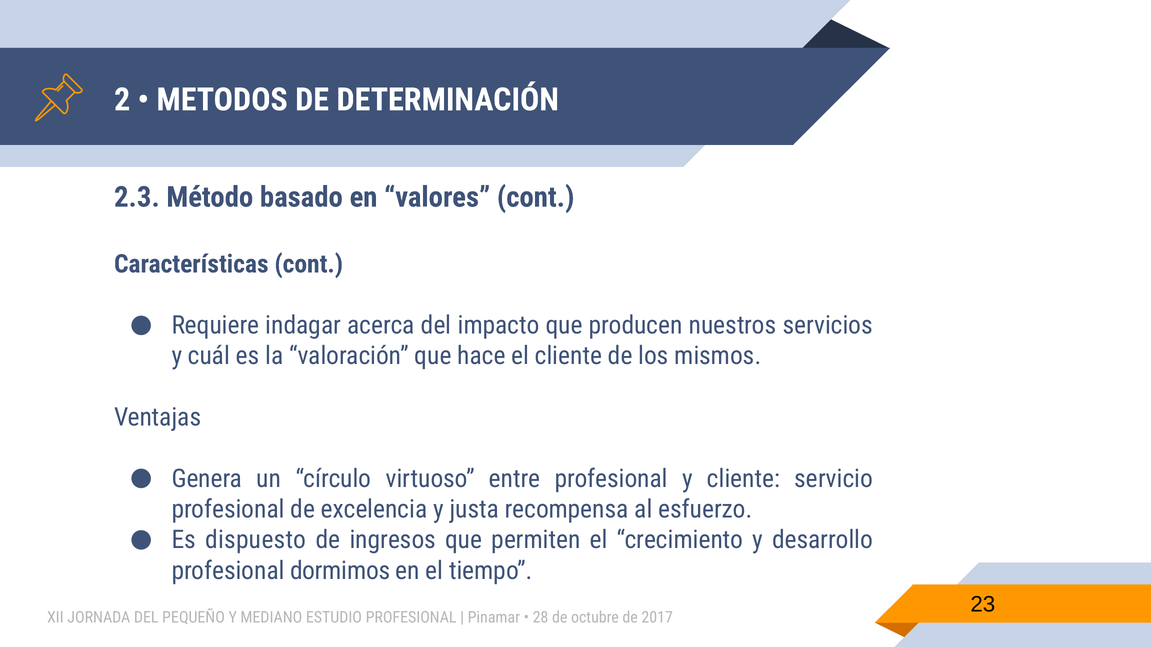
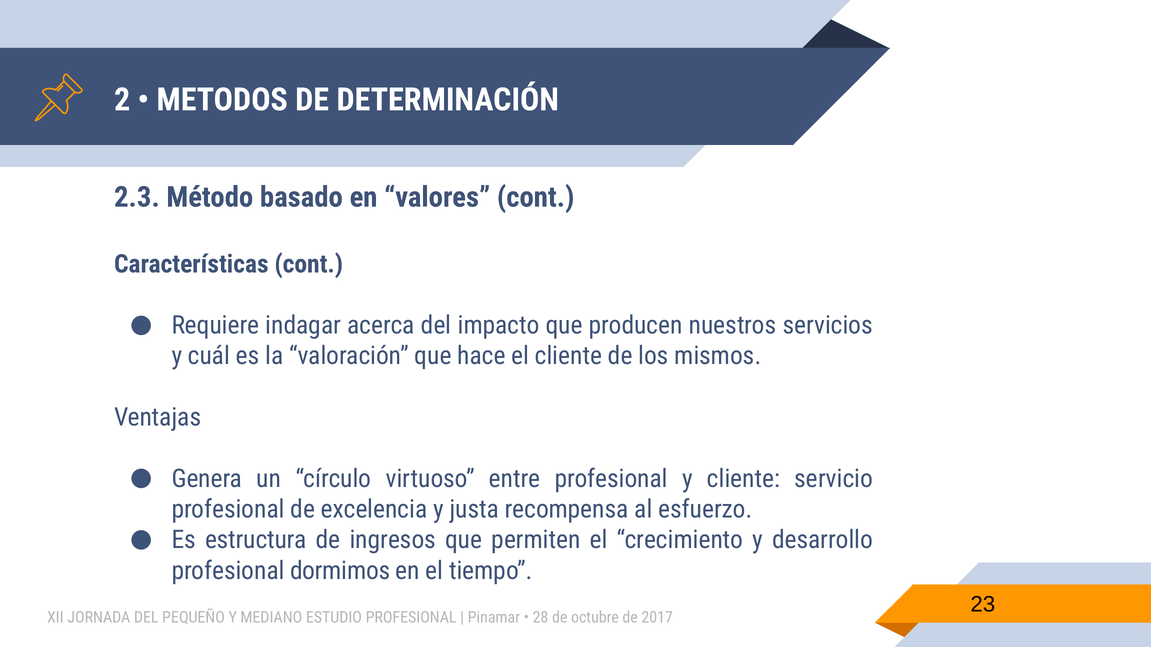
dispuesto: dispuesto -> estructura
